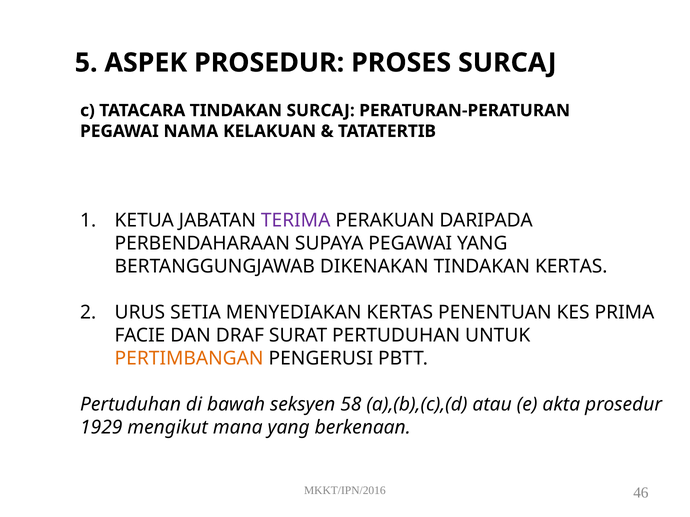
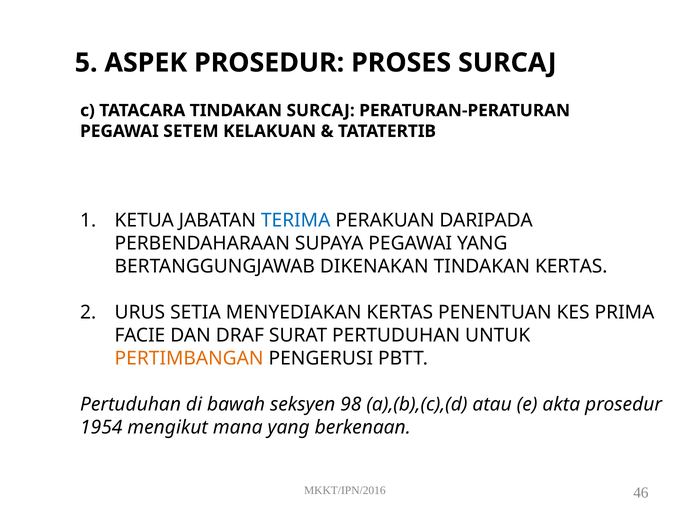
NAMA: NAMA -> SETEM
TERIMA colour: purple -> blue
58: 58 -> 98
1929: 1929 -> 1954
